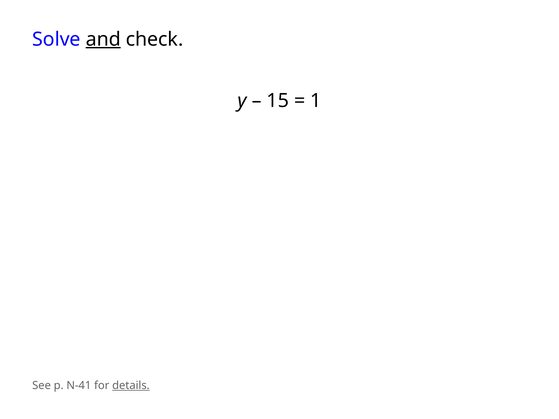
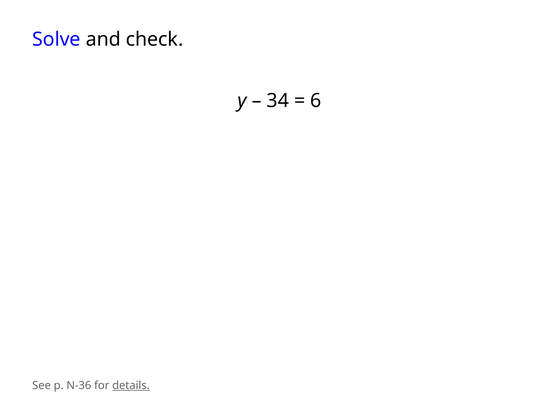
and underline: present -> none
15: 15 -> 34
1: 1 -> 6
N-41: N-41 -> N-36
